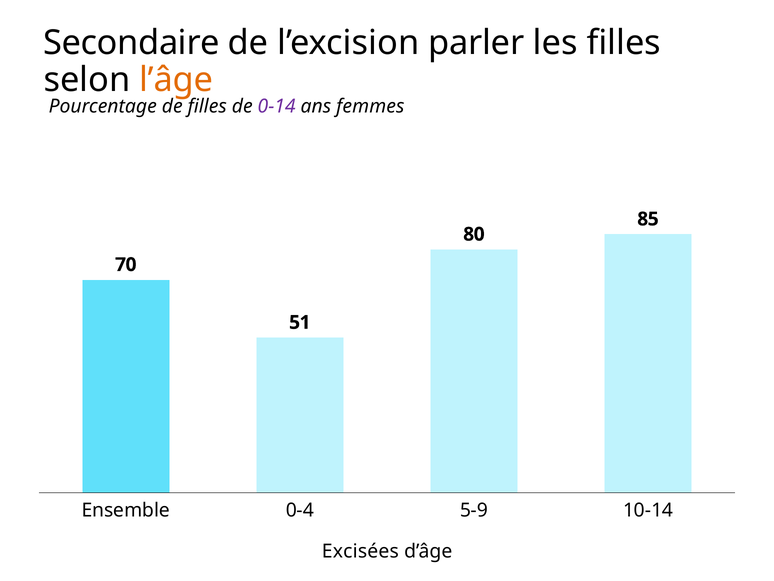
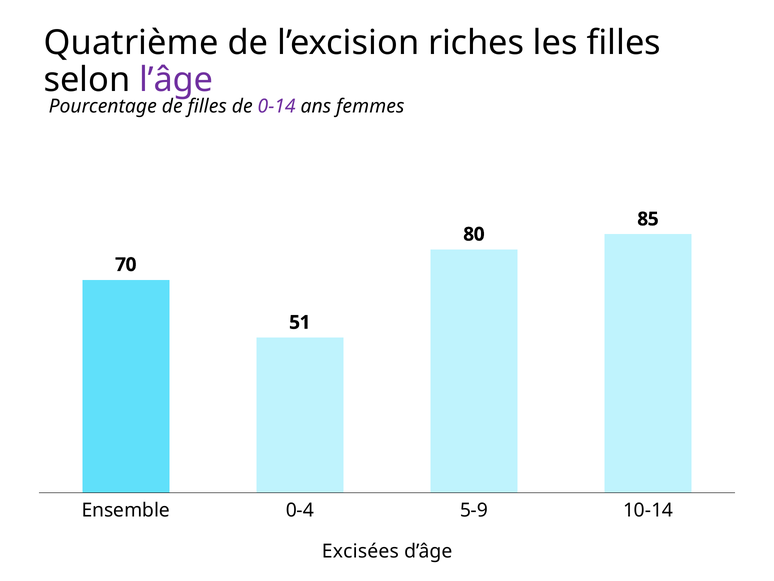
Secondaire: Secondaire -> Quatrième
parler: parler -> riches
l’âge colour: orange -> purple
